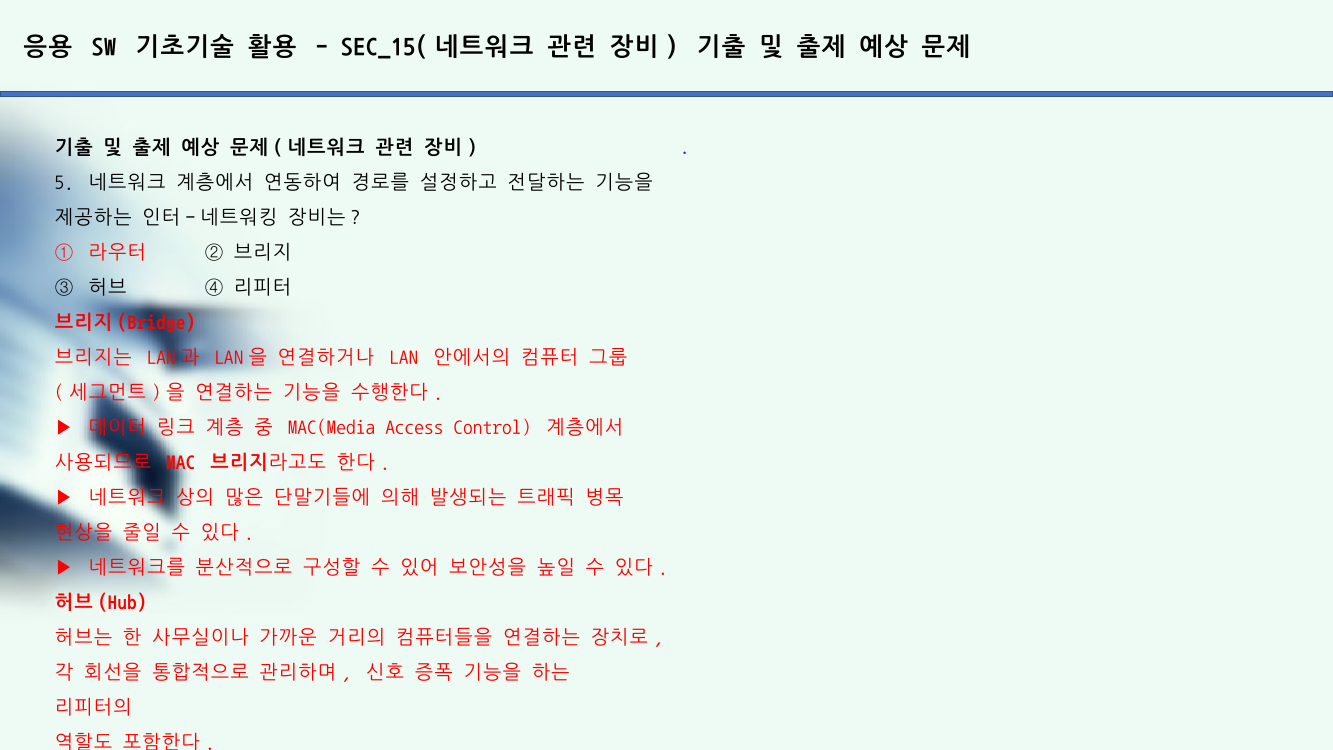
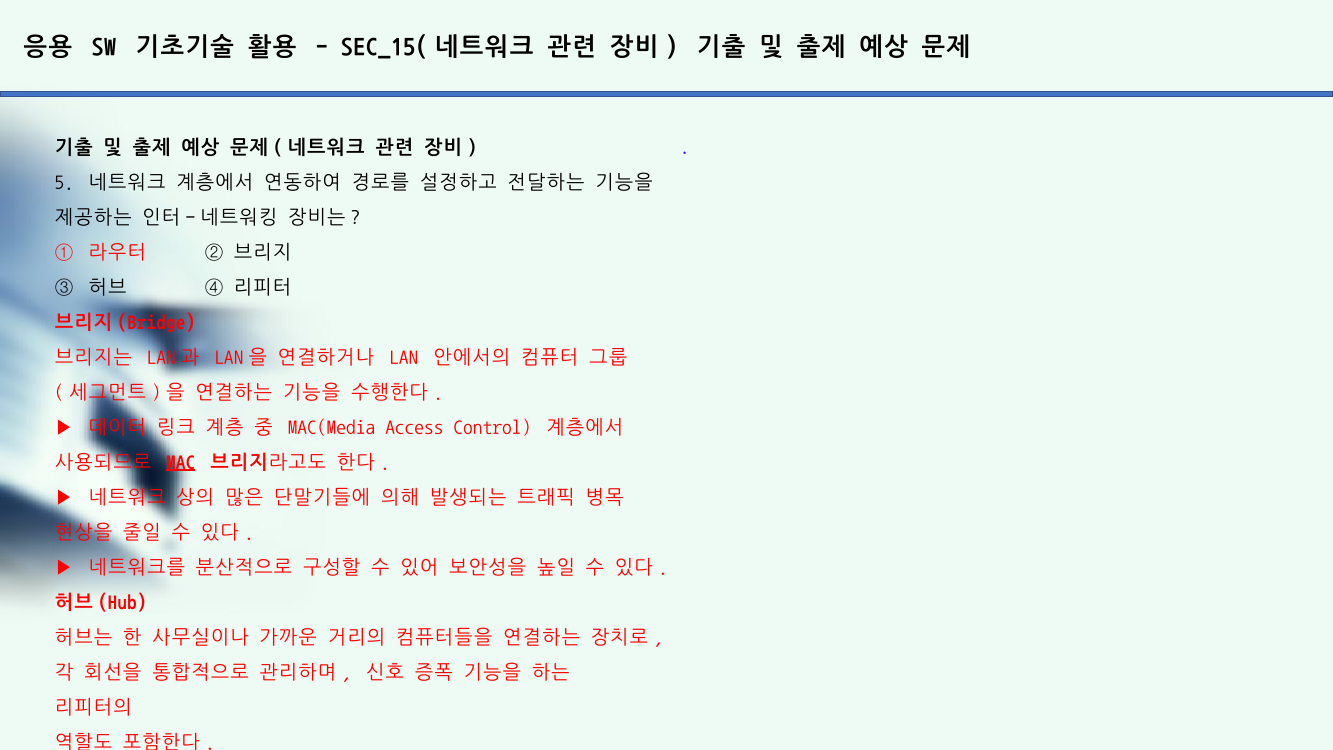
MAC underline: none -> present
